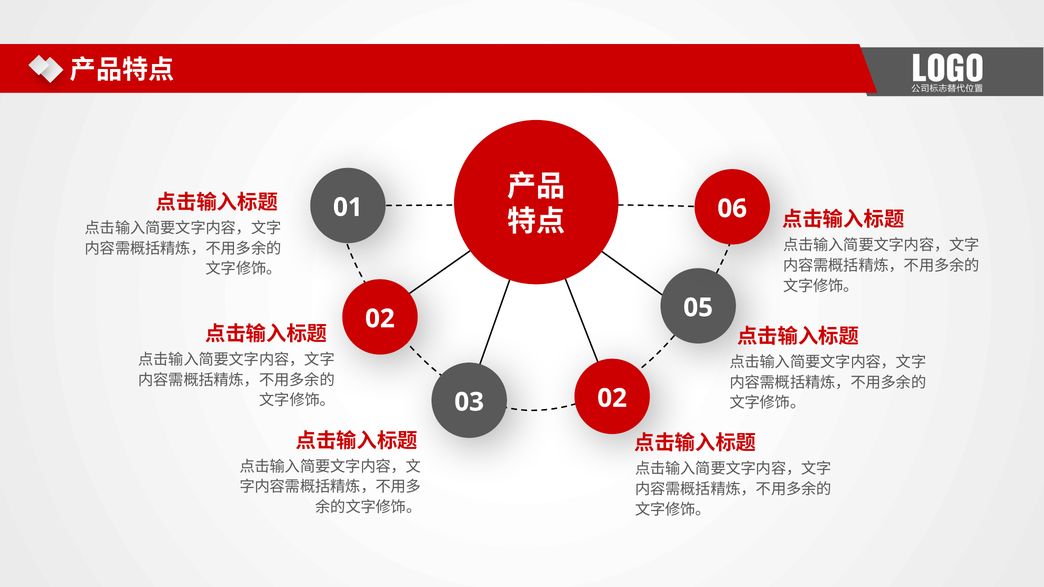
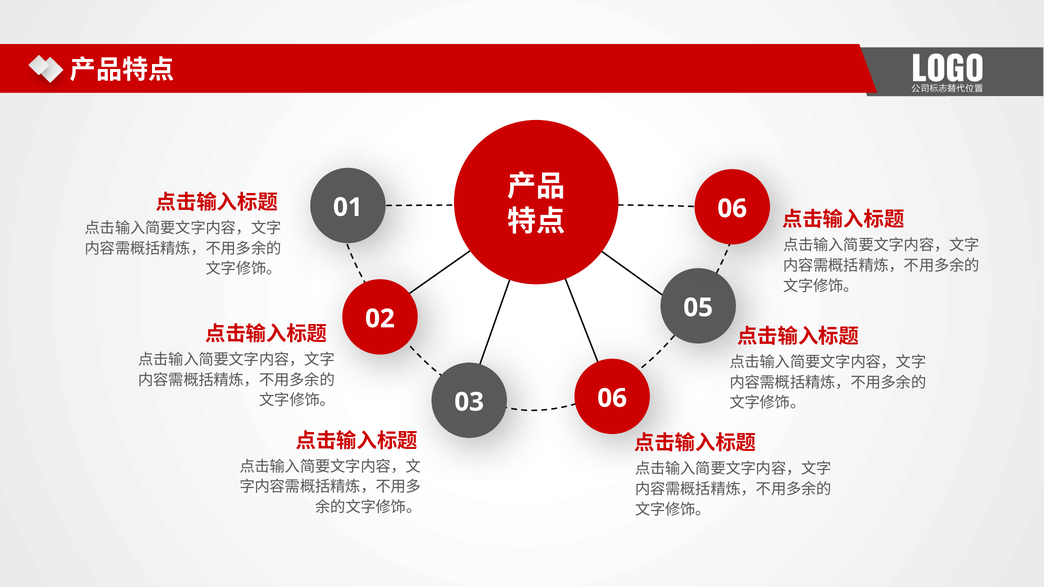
03 02: 02 -> 06
